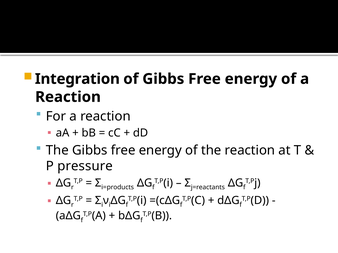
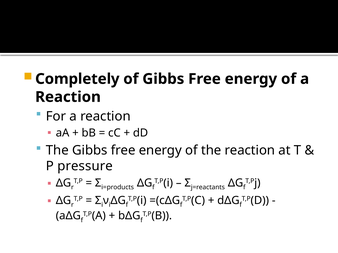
Integration: Integration -> Completely
